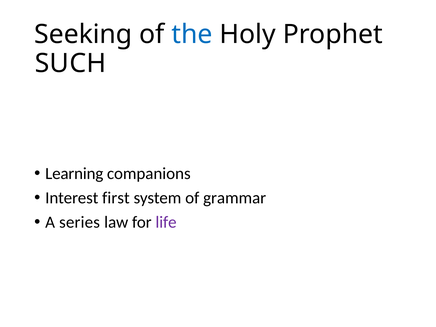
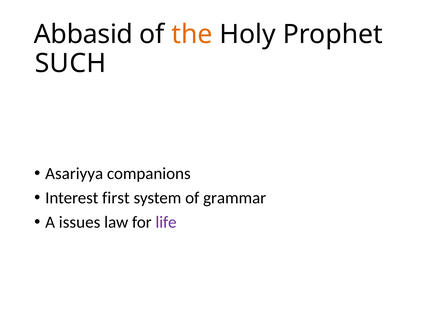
Seeking: Seeking -> Abbasid
the colour: blue -> orange
Learning: Learning -> Asariyya
series: series -> issues
